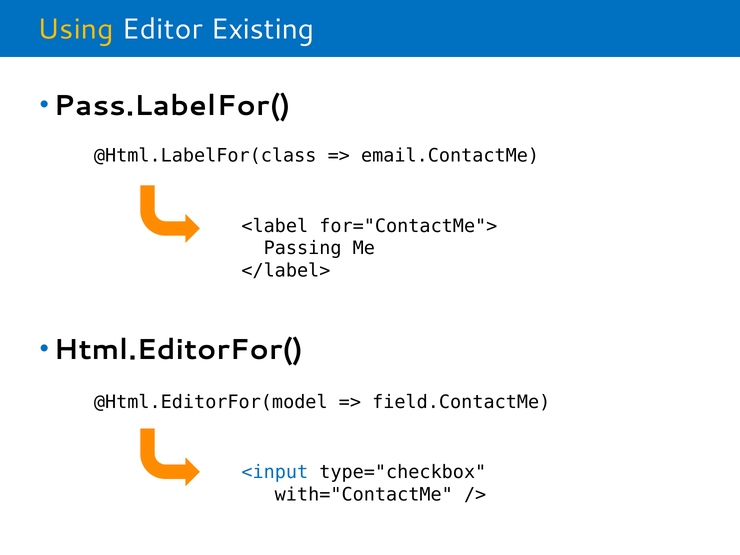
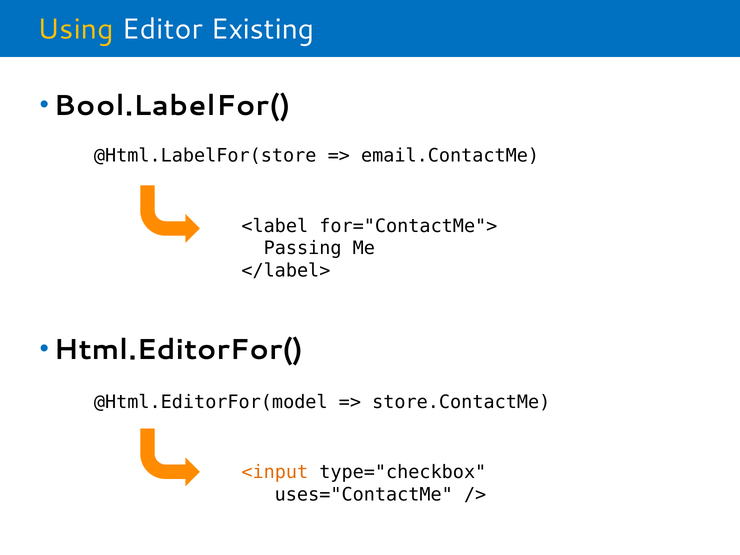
Pass.LabelFor(: Pass.LabelFor( -> Bool.LabelFor(
@Html.LabelFor(class: @Html.LabelFor(class -> @Html.LabelFor(store
field.ContactMe: field.ContactMe -> store.ContactMe
<input colour: blue -> orange
with="ContactMe: with="ContactMe -> uses="ContactMe
